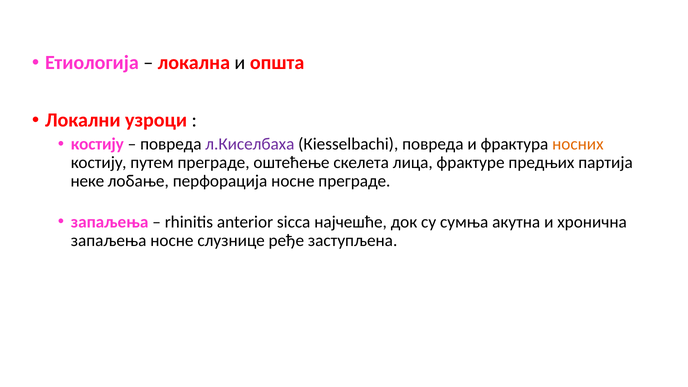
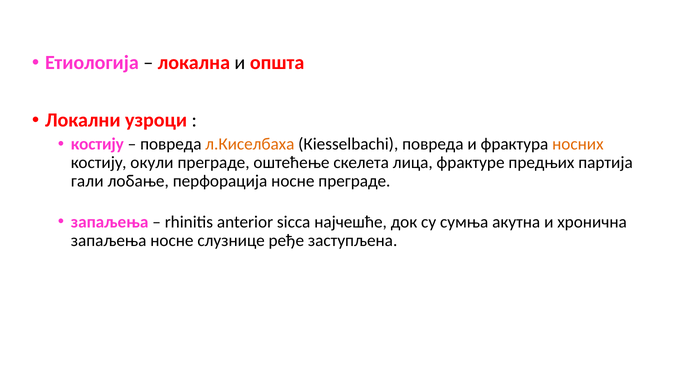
л.Киселбаха colour: purple -> orange
путем: путем -> окули
неке: неке -> гали
